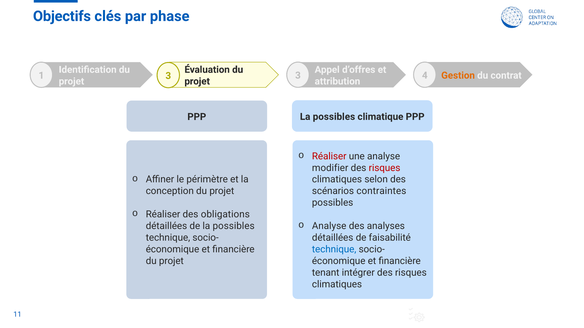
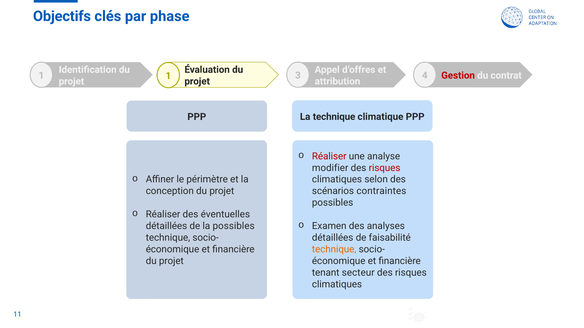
Gestion colour: orange -> red
1 3: 3 -> 1
PPP La possibles: possibles -> technique
obligations: obligations -> éventuelles
Analyse at (329, 226): Analyse -> Examen
technique at (334, 250) colour: blue -> orange
intégrer: intégrer -> secteur
